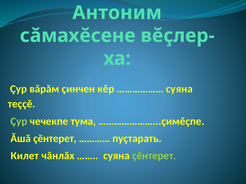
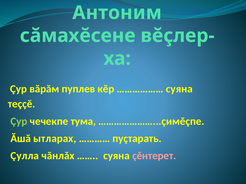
çинчен: çинчен -> пуплев
Ăшă çĕнтерет: çĕнтерет -> ытларах
Килет: Килет -> Çулла
çĕнтерет at (154, 156) colour: light green -> pink
